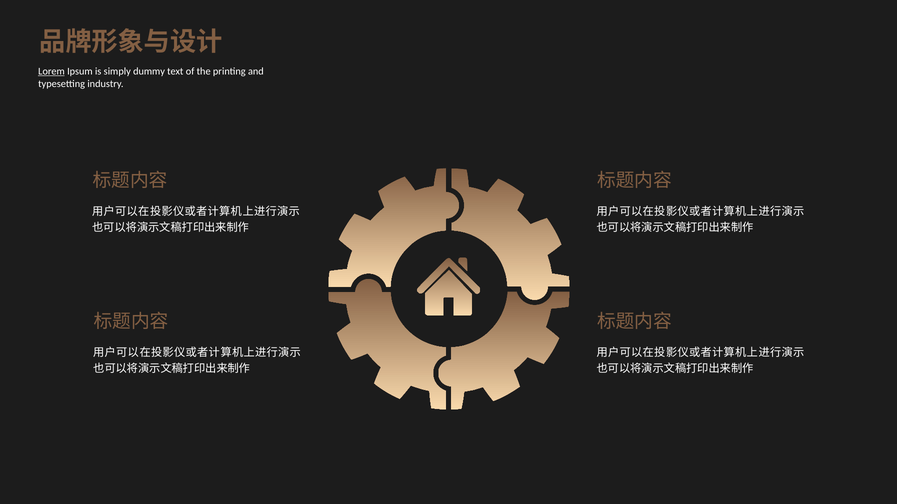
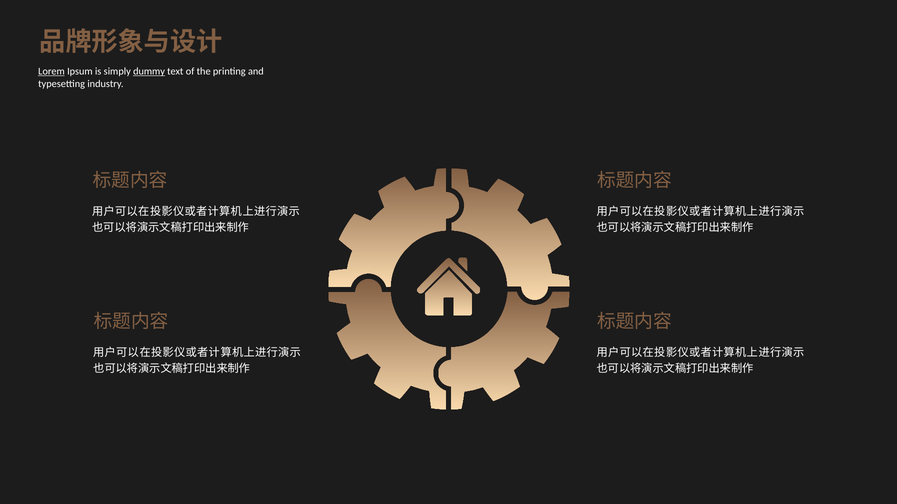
dummy underline: none -> present
